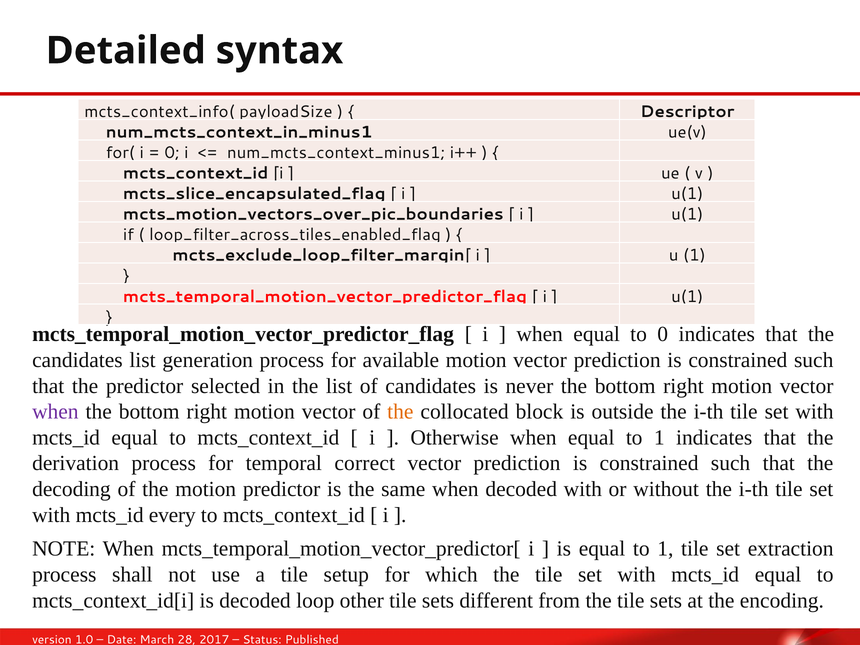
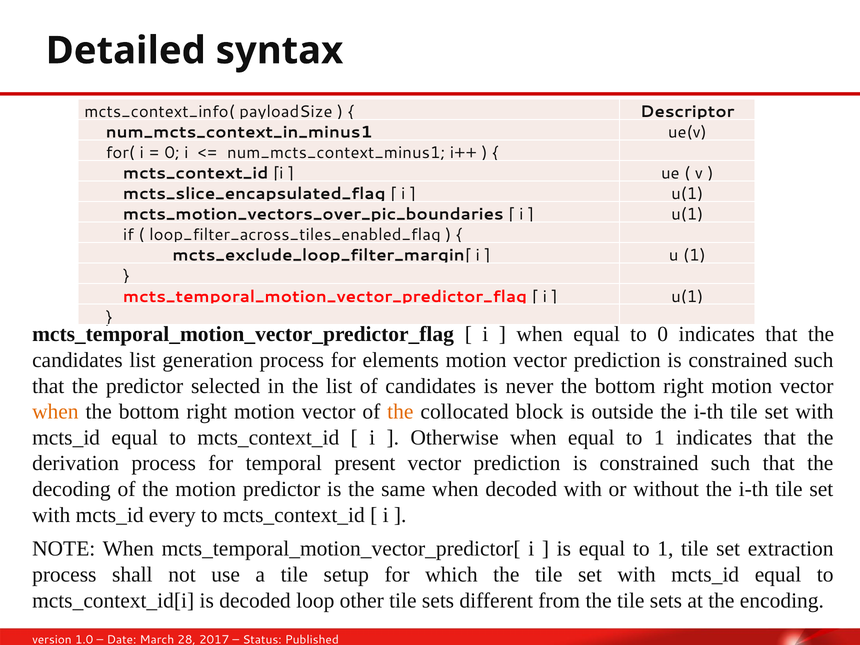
available: available -> elements
when at (55, 412) colour: purple -> orange
correct: correct -> present
